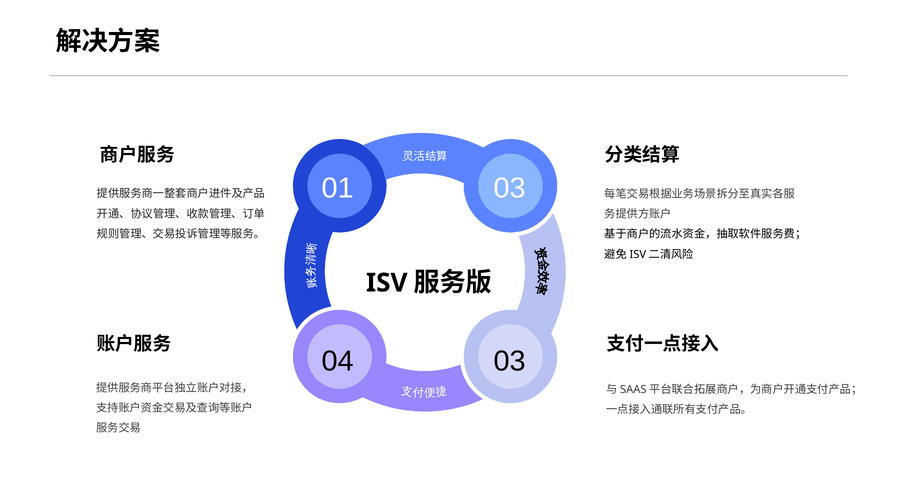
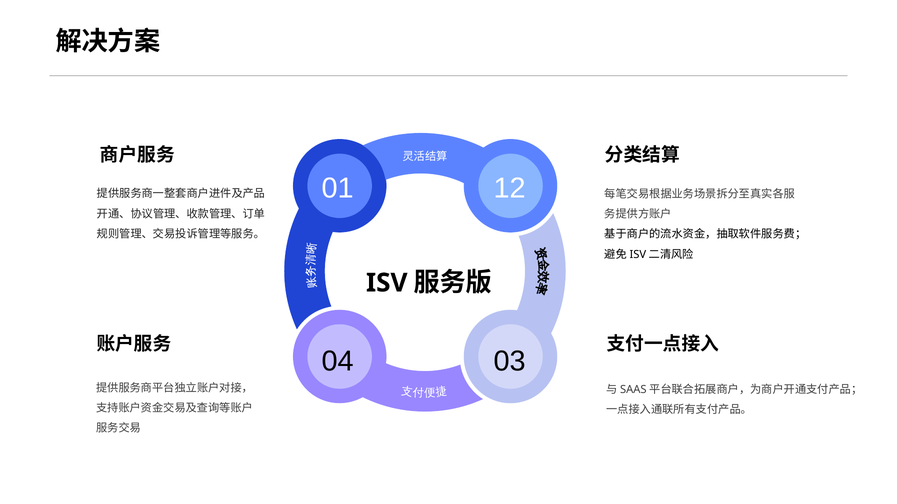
01 03: 03 -> 12
